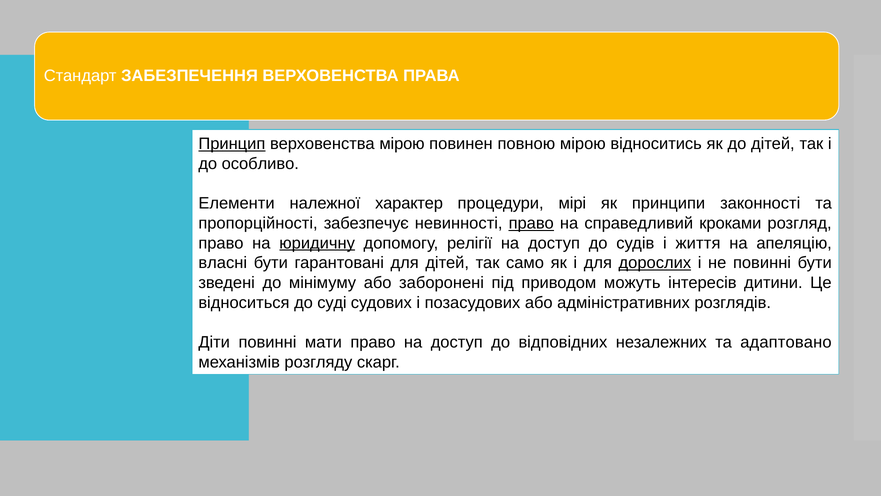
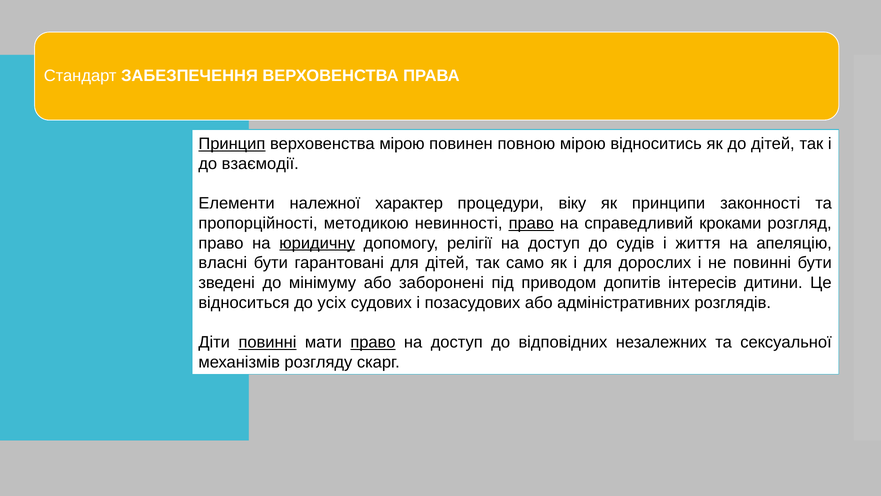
особливо: особливо -> взаємодії
мірі: мірі -> віку
забезпечує: забезпечує -> методикою
дорослих underline: present -> none
можуть: можуть -> допитів
суді: суді -> усіх
повинні at (267, 342) underline: none -> present
право at (373, 342) underline: none -> present
адаптовано: адаптовано -> сексуальної
